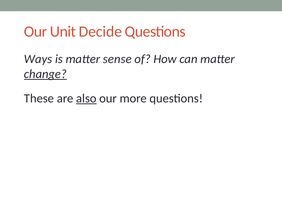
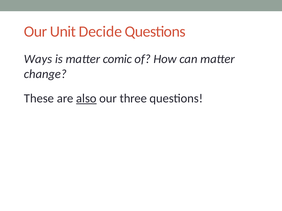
sense: sense -> comic
change underline: present -> none
more: more -> three
